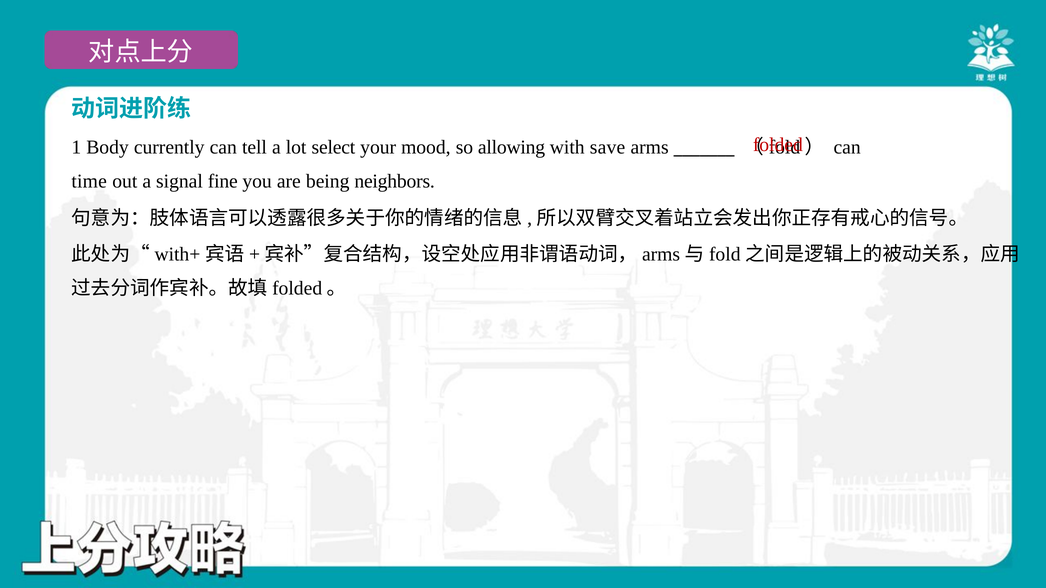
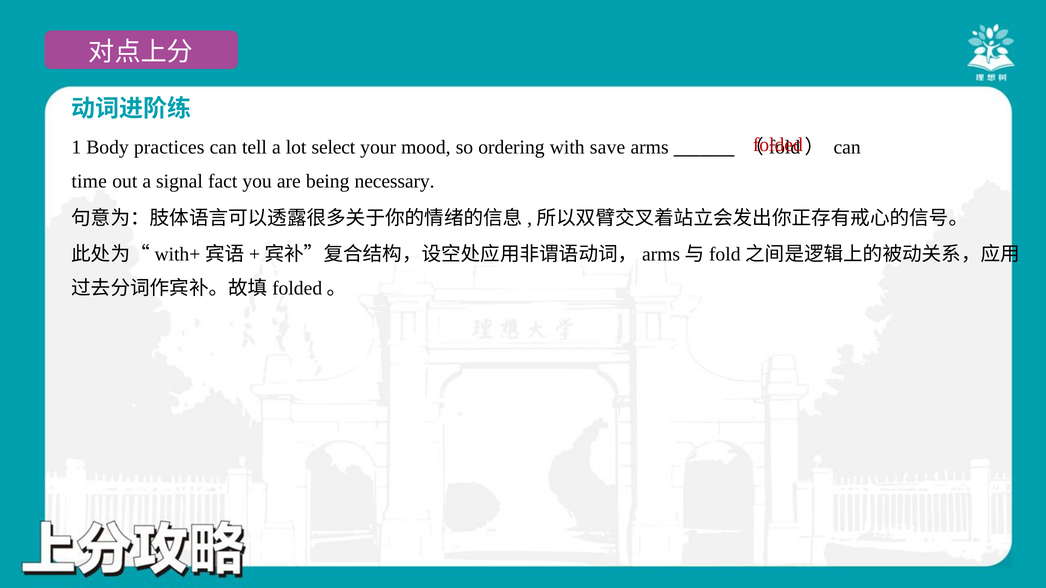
currently: currently -> practices
allowing: allowing -> ordering
fine: fine -> fact
neighbors: neighbors -> necessary
